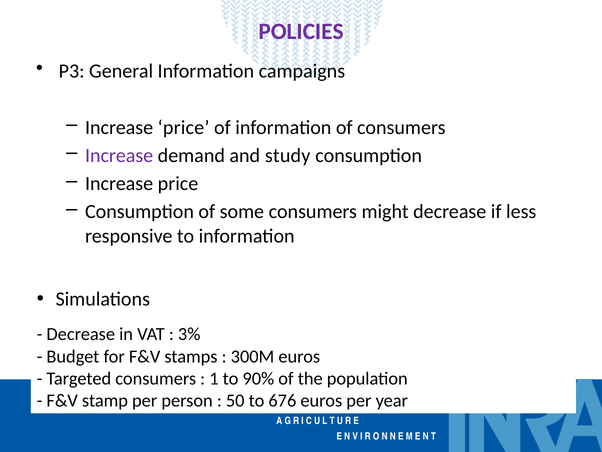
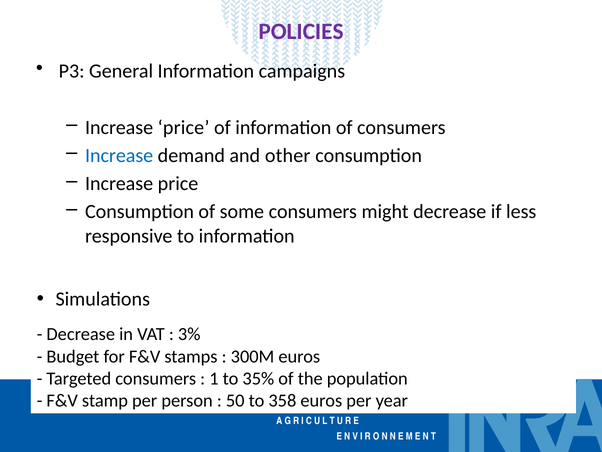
Increase at (119, 155) colour: purple -> blue
study: study -> other
90%: 90% -> 35%
676: 676 -> 358
